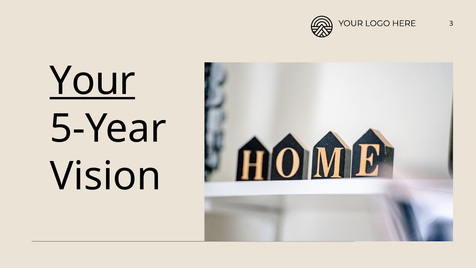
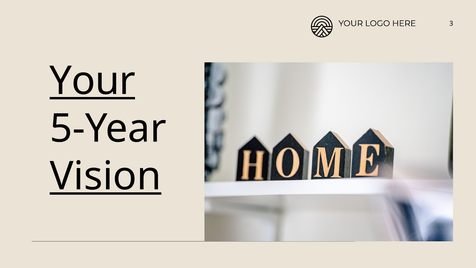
Vision underline: none -> present
